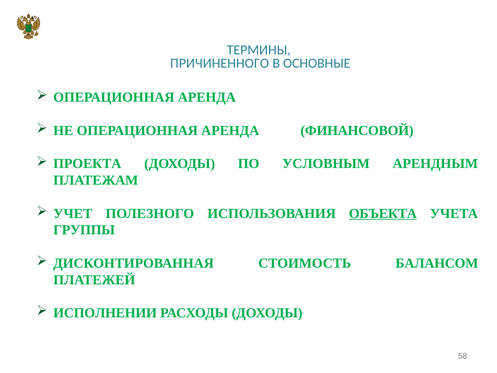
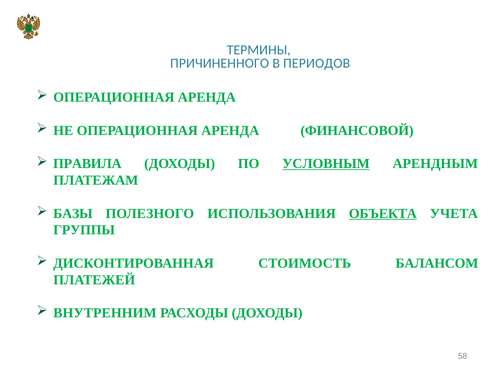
ОСНОВНЫЕ: ОСНОВНЫЕ -> ПЕРИОДОВ
ПРОЕКТА: ПРОЕКТА -> ПРАВИЛА
УСЛОВНЫМ underline: none -> present
УЧЕТ: УЧЕТ -> БАЗЫ
ИСПОЛНЕНИИ: ИСПОЛНЕНИИ -> ВНУТРЕННИМ
